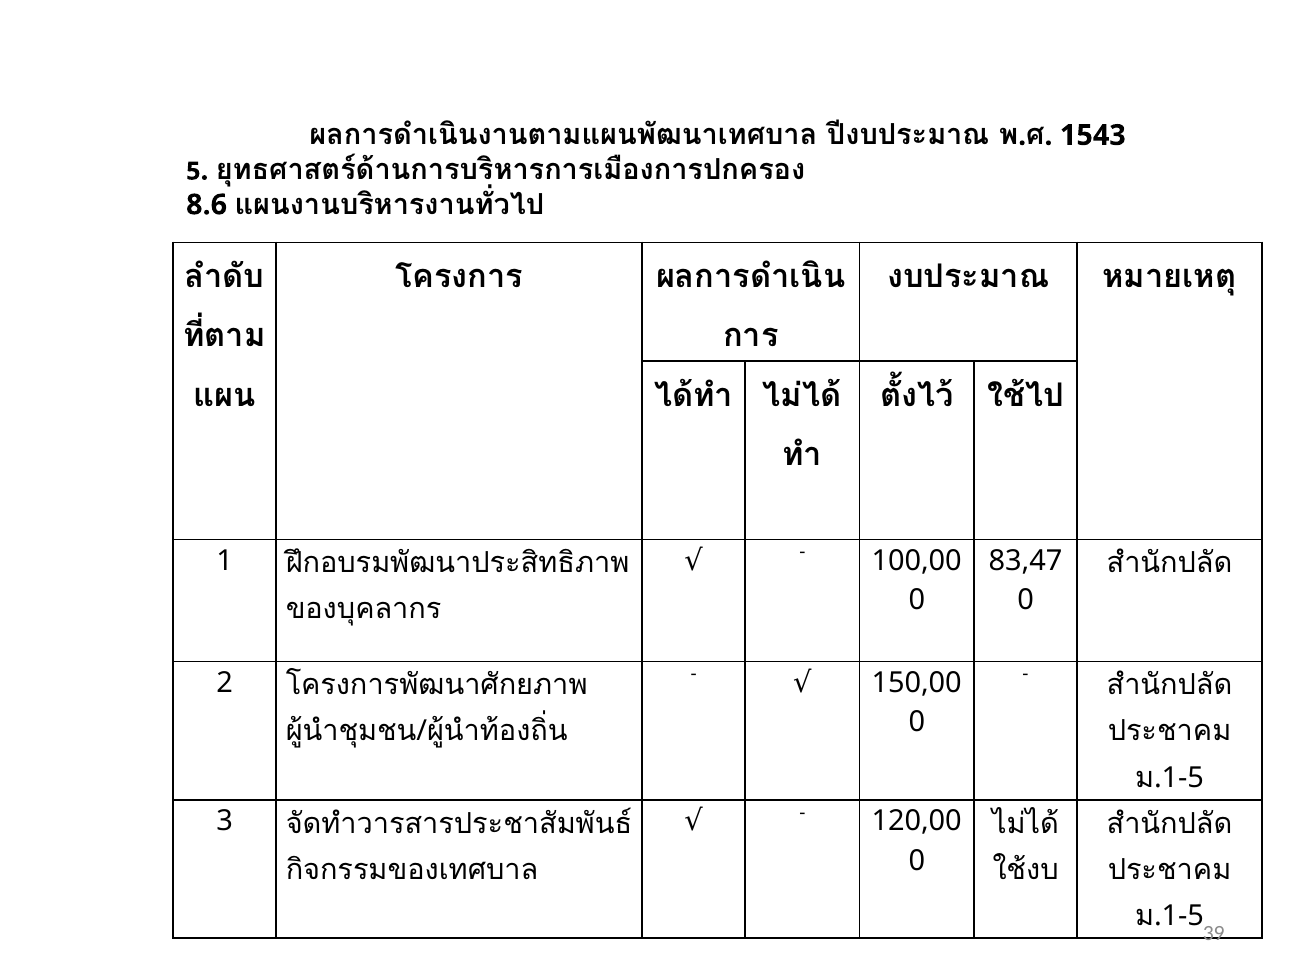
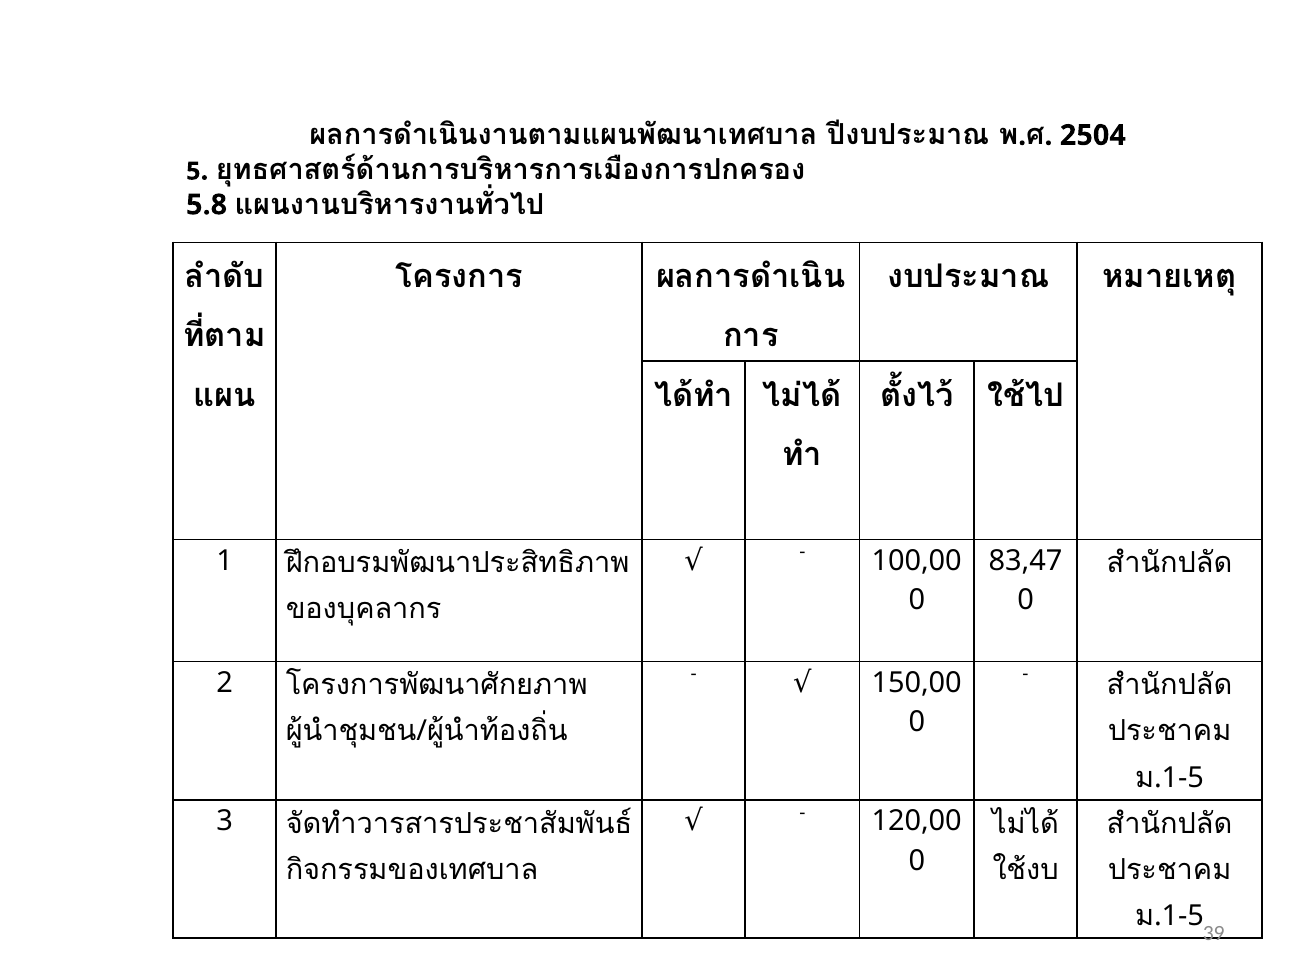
1543: 1543 -> 2504
8.6: 8.6 -> 5.8
